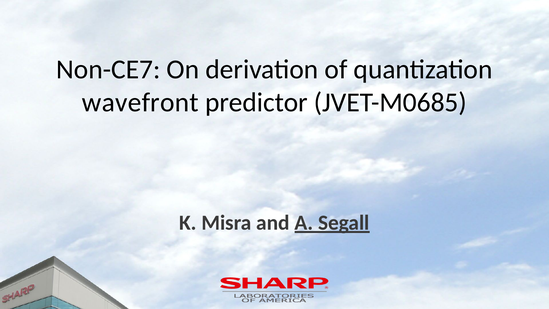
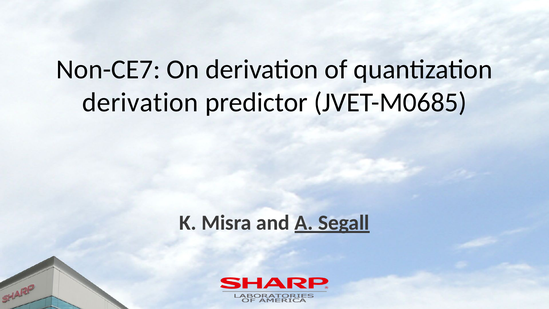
wavefront at (140, 102): wavefront -> derivation
